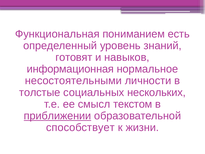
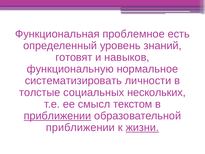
пониманием: пониманием -> проблемное
информационная: информационная -> функциональную
несостоятельными: несостоятельными -> систематизировать
способствует at (80, 127): способствует -> приближении
жизни underline: none -> present
